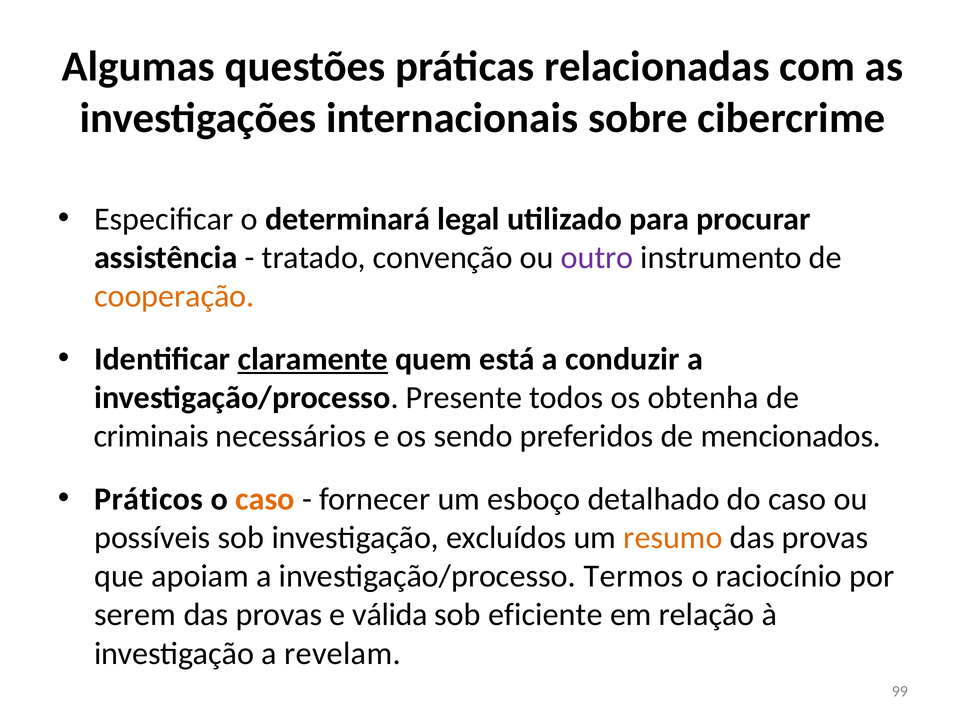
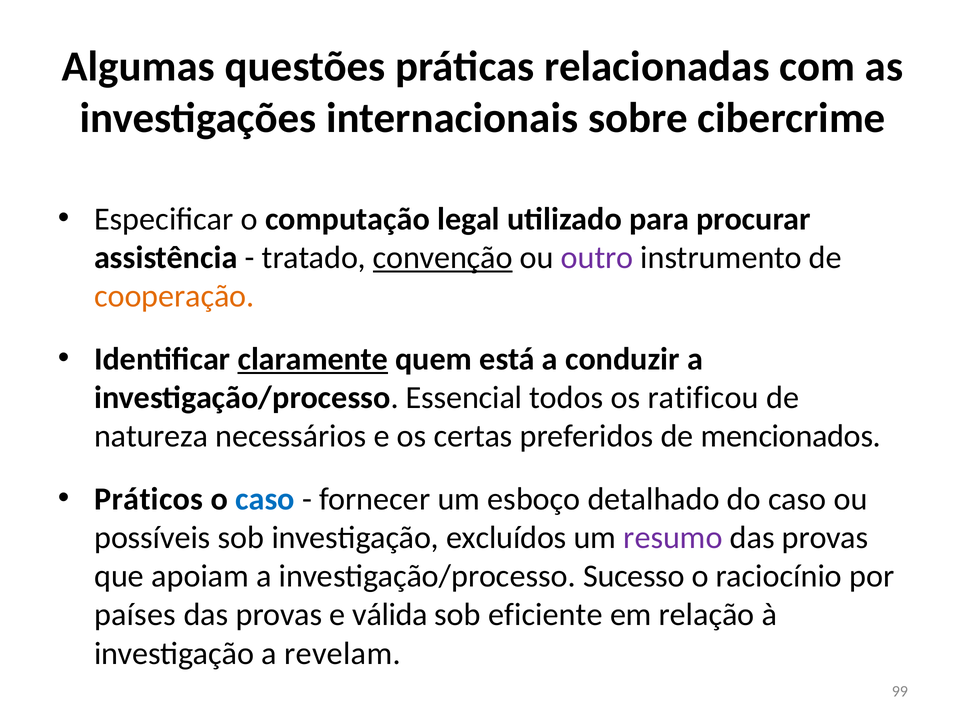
determinará: determinará -> computação
convenção underline: none -> present
Presente: Presente -> Essencial
obtenha: obtenha -> ratificou
criminais: criminais -> natureza
sendo: sendo -> certas
caso at (265, 499) colour: orange -> blue
resumo colour: orange -> purple
Termos: Termos -> Sucesso
serem: serem -> países
